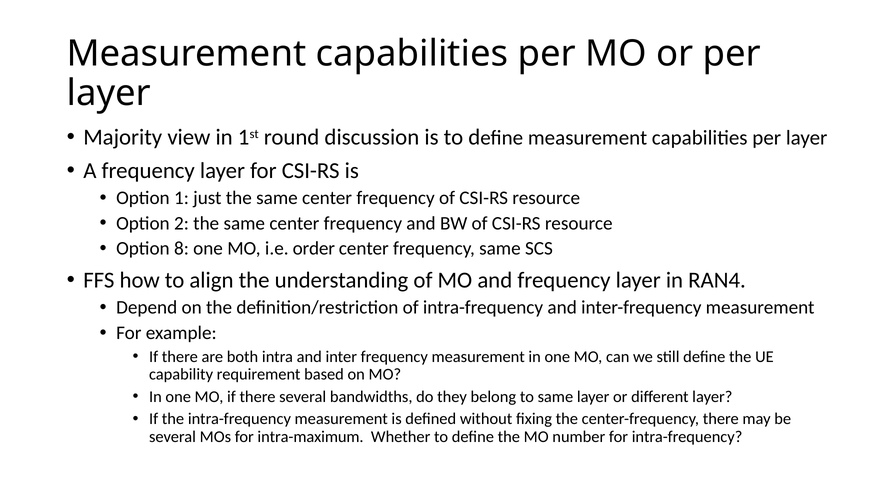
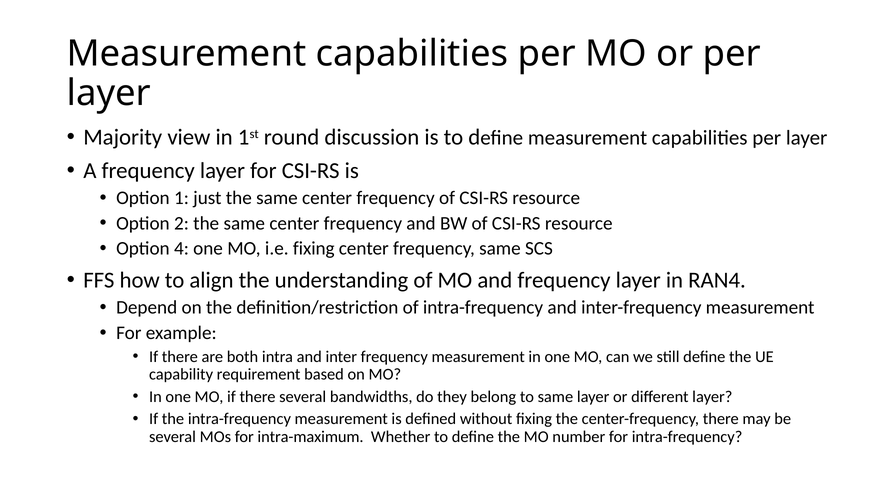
8: 8 -> 4
i.e order: order -> fixing
